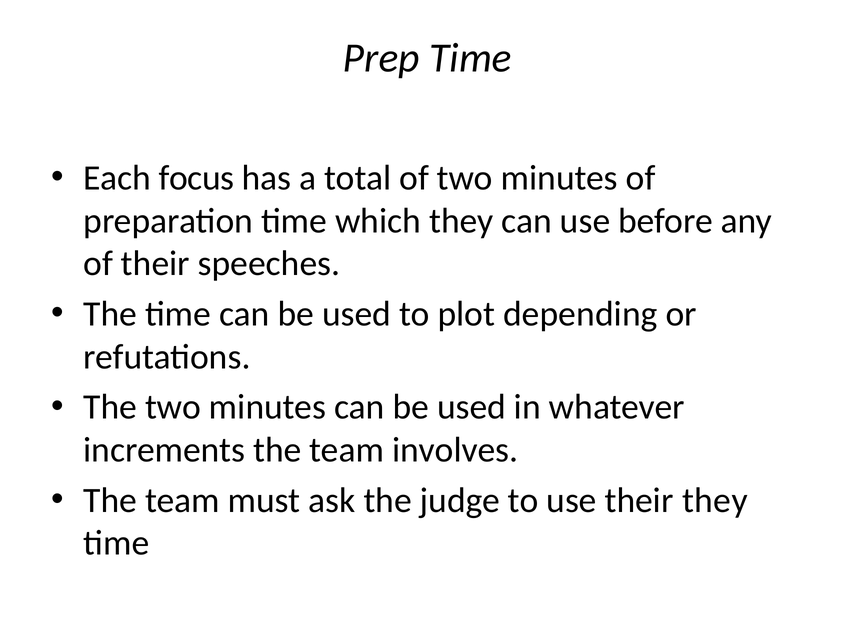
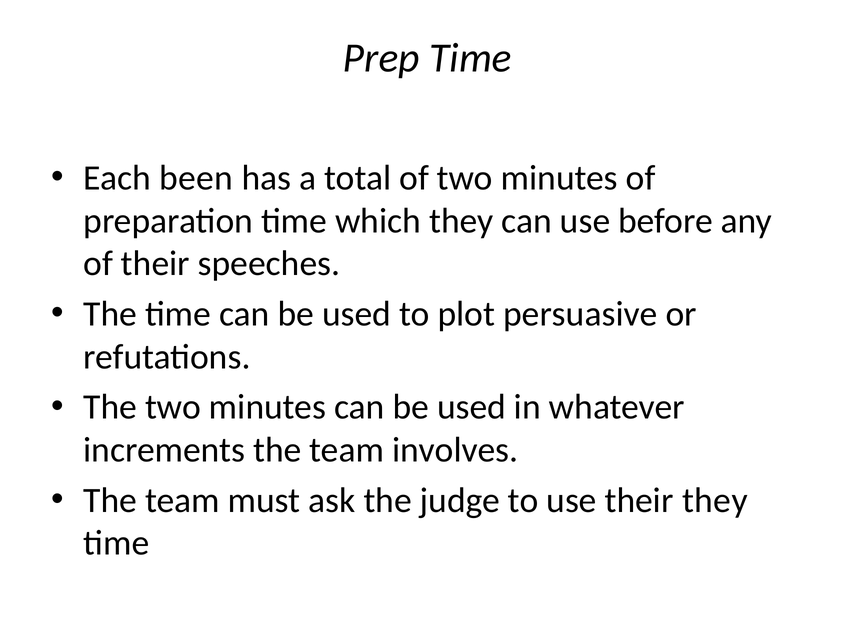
focus: focus -> been
depending: depending -> persuasive
